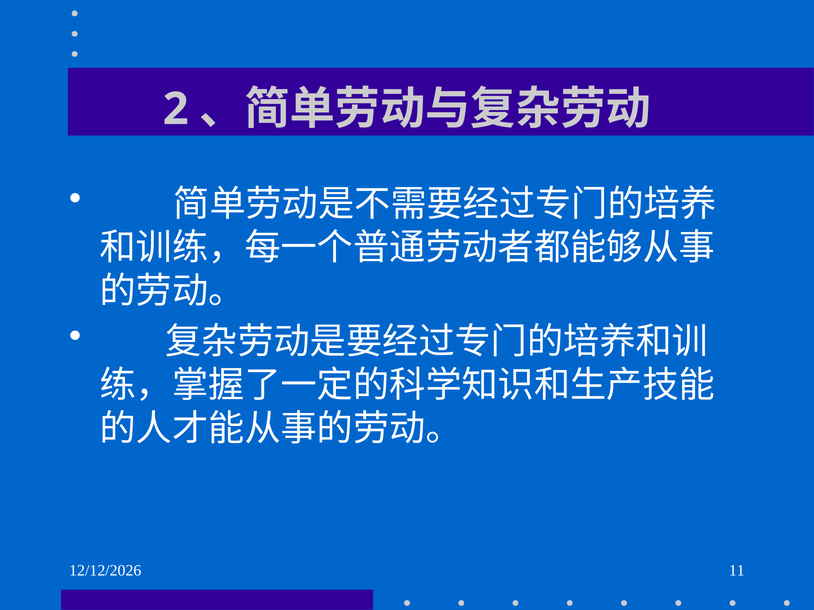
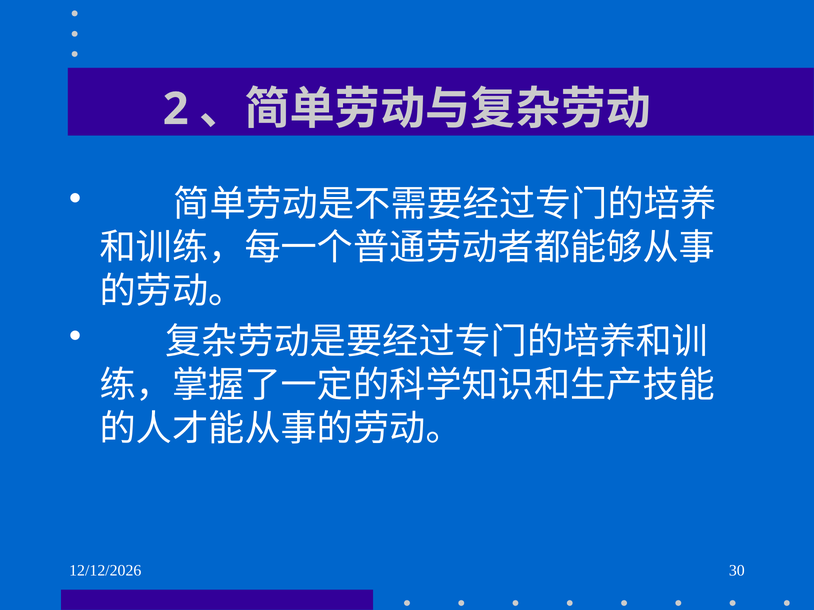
11: 11 -> 30
